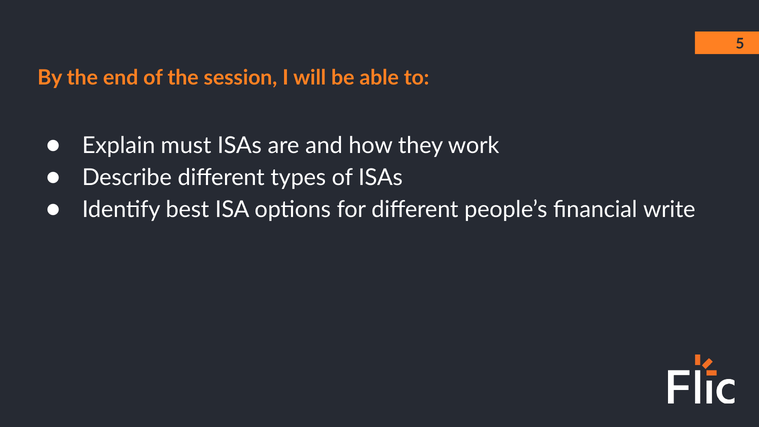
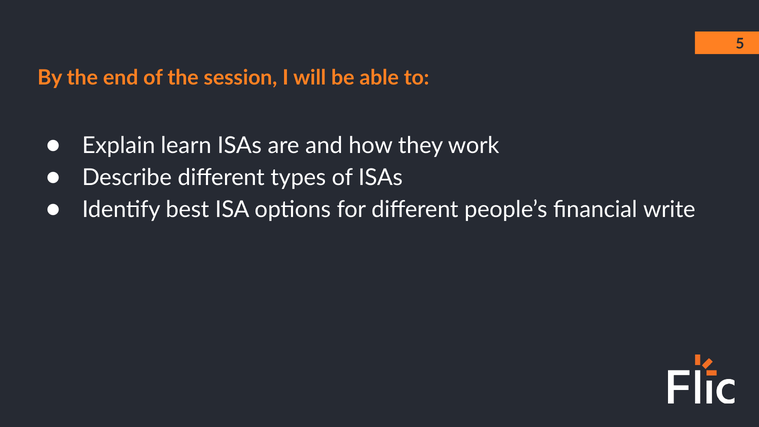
must: must -> learn
